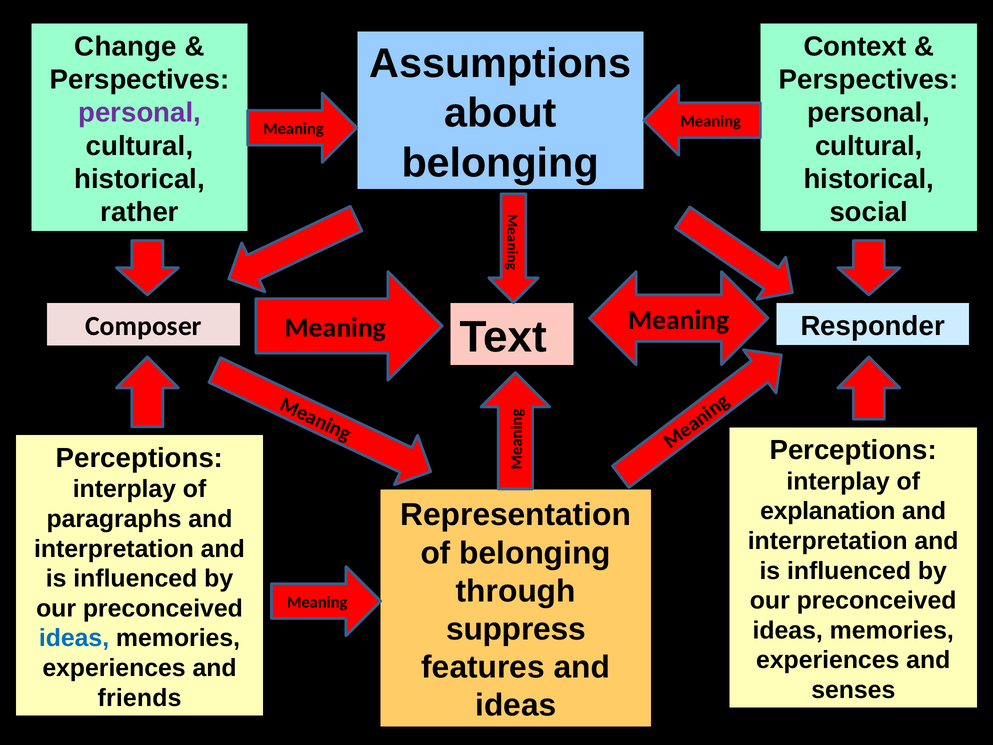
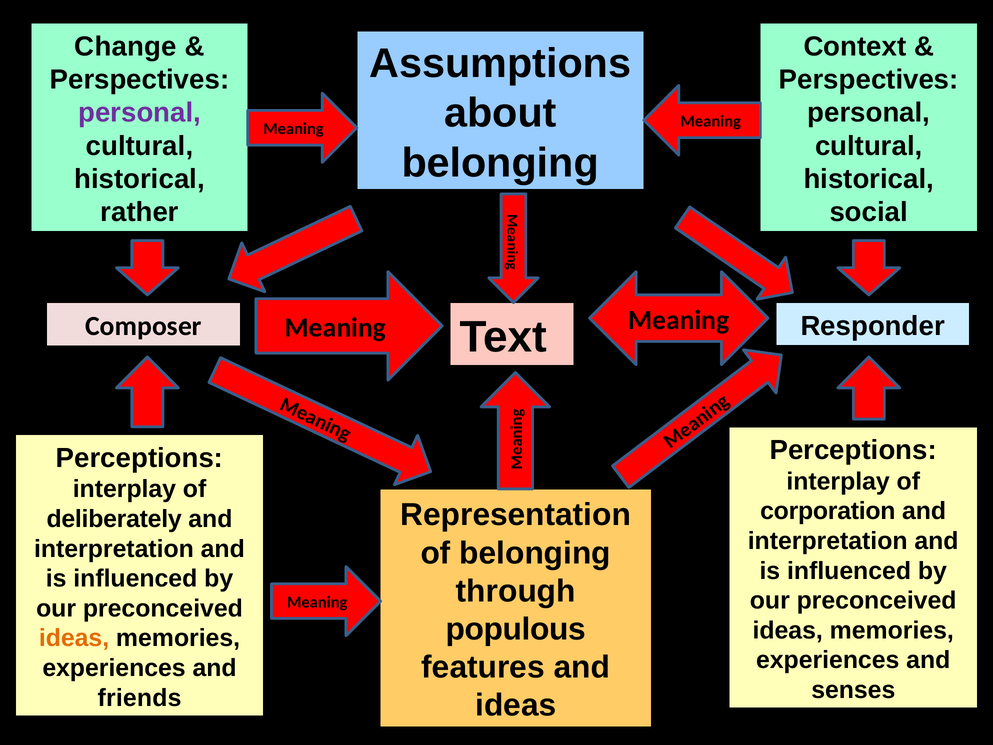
explanation: explanation -> corporation
paragraphs: paragraphs -> deliberately
suppress: suppress -> populous
ideas at (74, 638) colour: blue -> orange
